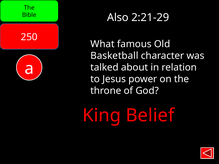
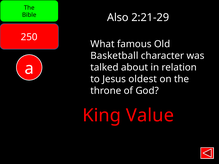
power: power -> oldest
Belief: Belief -> Value
